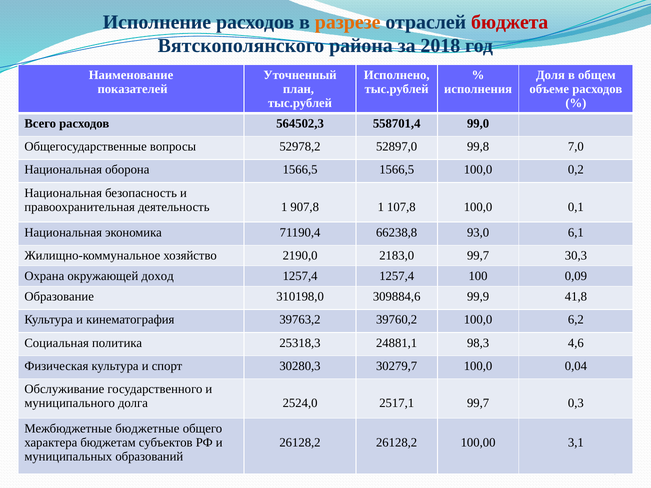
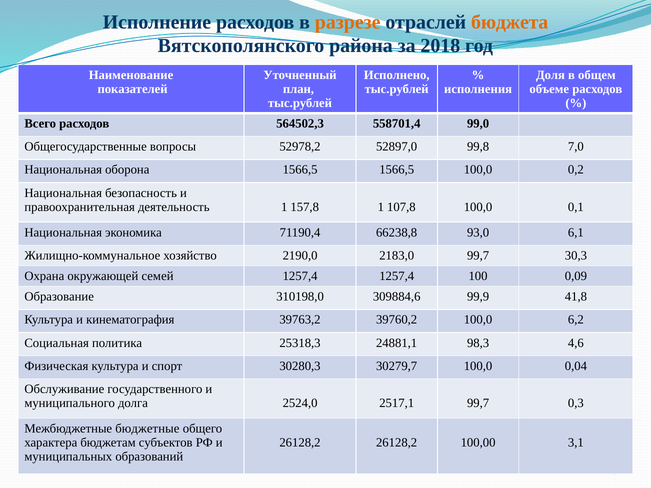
бюджета colour: red -> orange
907,8: 907,8 -> 157,8
доход: доход -> семей
